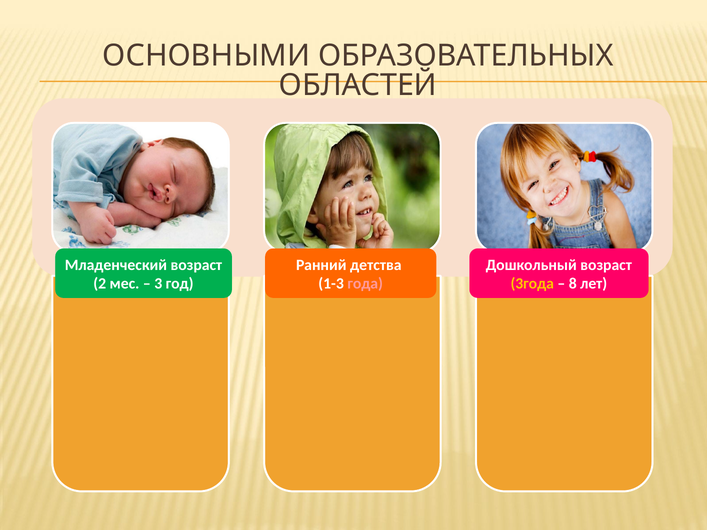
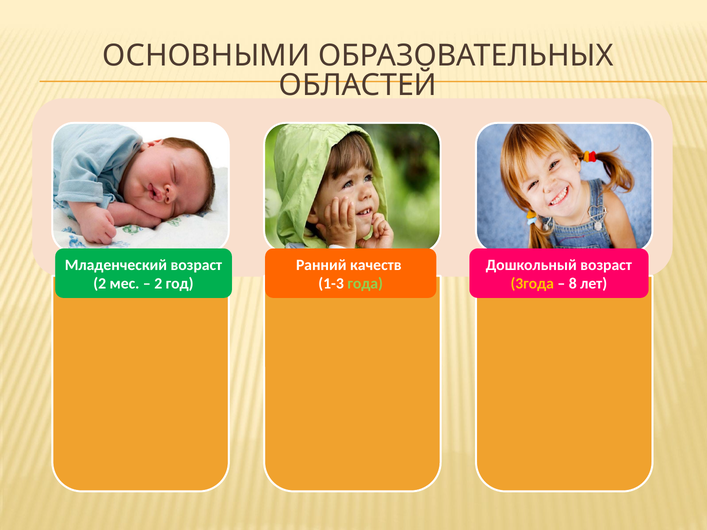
детства: детства -> качеств
3 at (158, 284): 3 -> 2
года colour: pink -> light green
